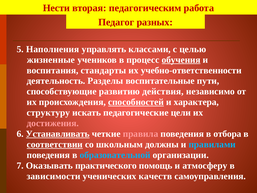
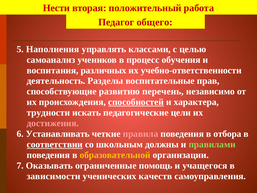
педагогическим: педагогическим -> положительный
разных: разных -> общего
жизненные: жизненные -> самоанализ
обучения underline: present -> none
стандарты: стандарты -> различных
пути: пути -> прав
действия: действия -> перечень
структуру: структуру -> трудности
Устанавливать underline: present -> none
правилами colour: light blue -> light green
образовательной colour: light blue -> yellow
практического: практического -> ограниченные
атмосферу: атмосферу -> учащегося
